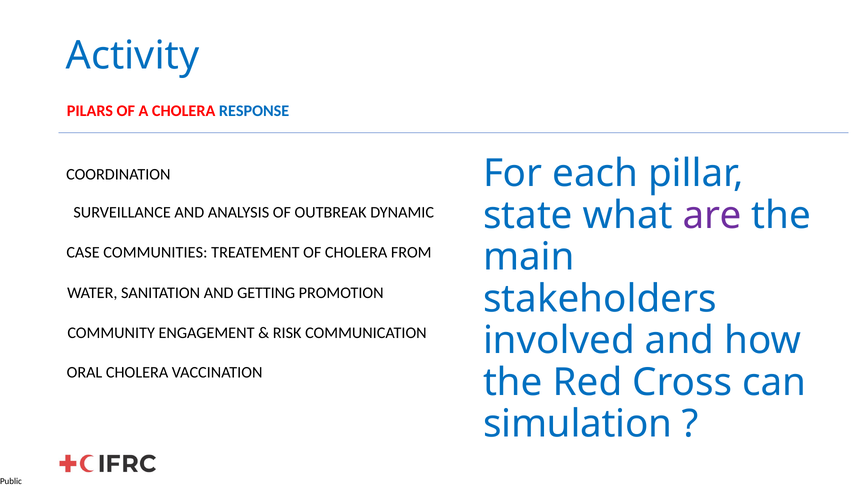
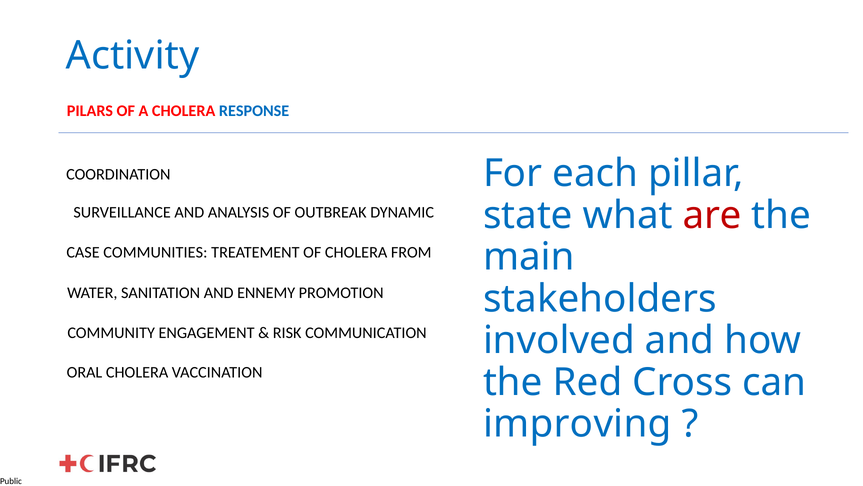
are colour: purple -> red
GETTING: GETTING -> ENNEMY
simulation: simulation -> improving
